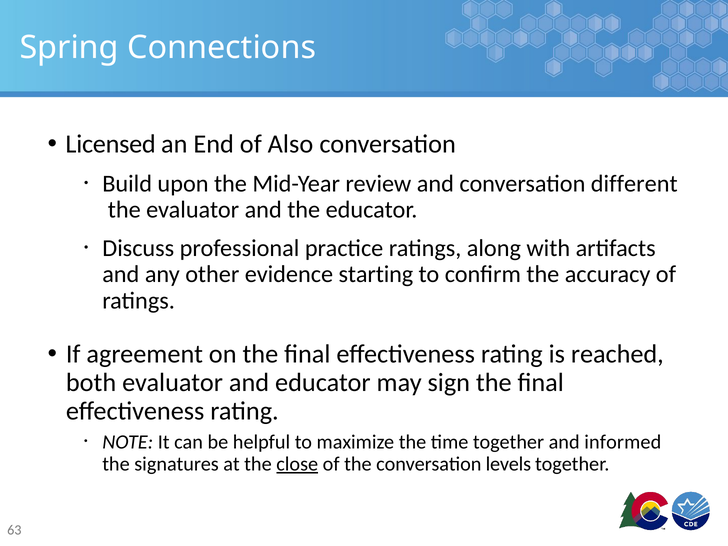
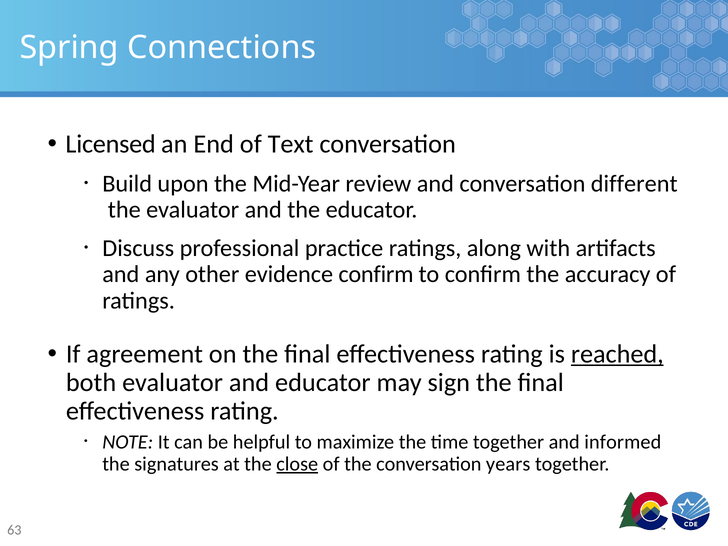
Also: Also -> Text
evidence starting: starting -> confirm
reached underline: none -> present
levels: levels -> years
